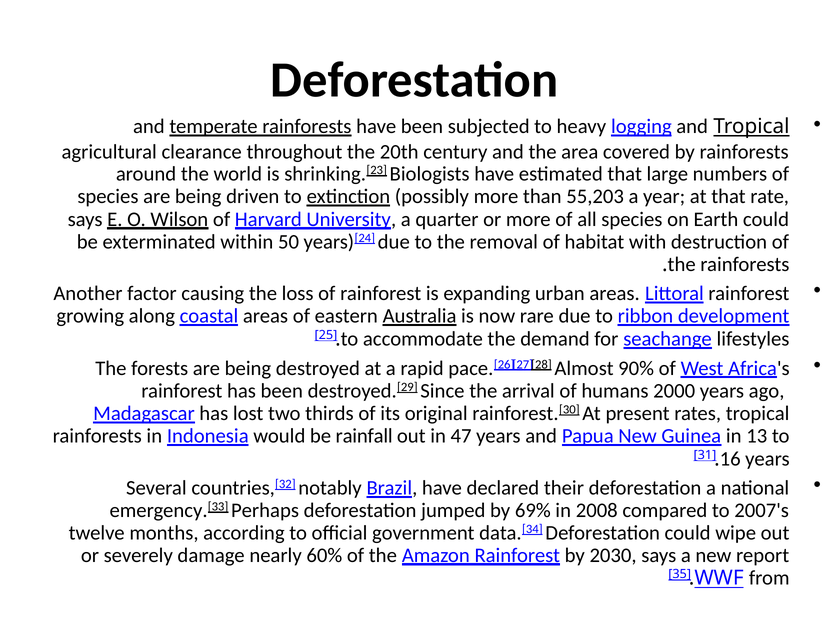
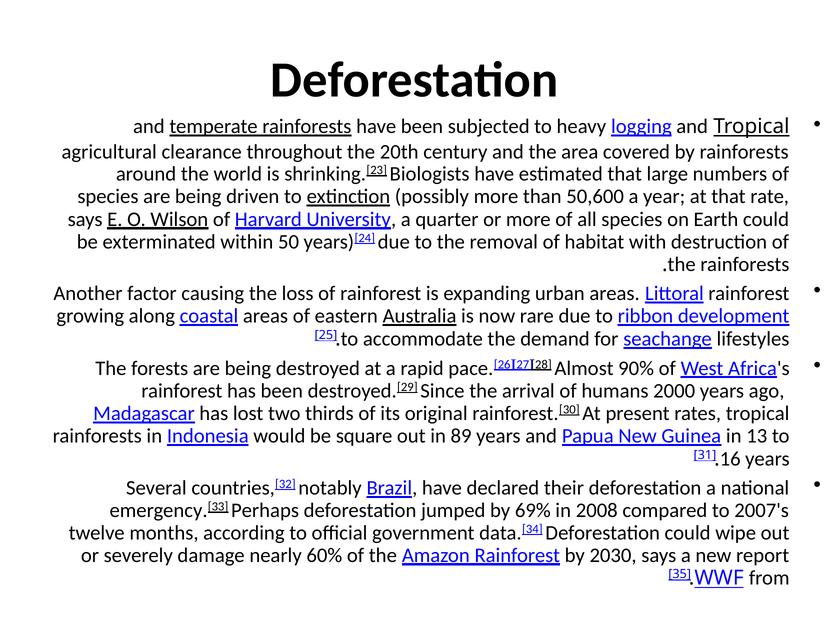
55,203: 55,203 -> 50,600
rainfall: rainfall -> square
47: 47 -> 89
